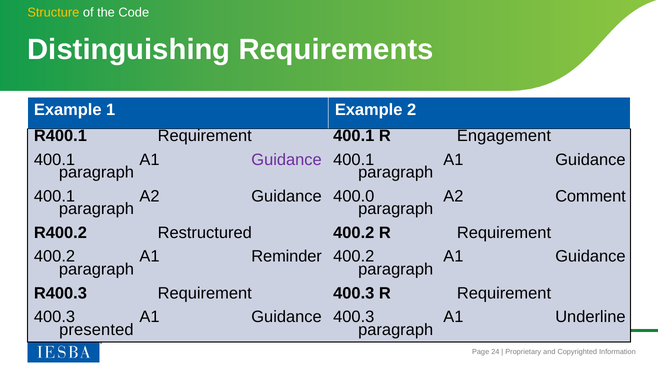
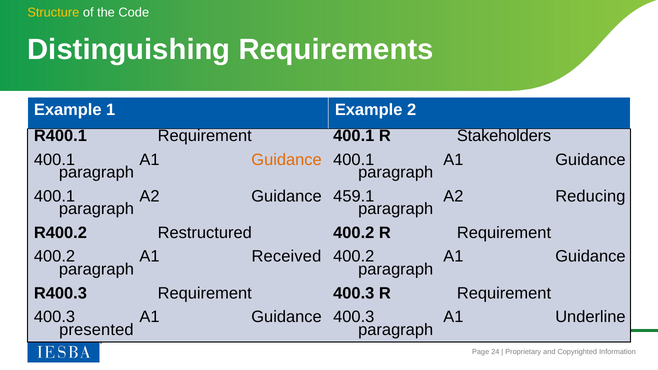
Engagement: Engagement -> Stakeholders
Guidance at (287, 160) colour: purple -> orange
400.0: 400.0 -> 459.1
Comment: Comment -> Reducing
Reminder: Reminder -> Received
